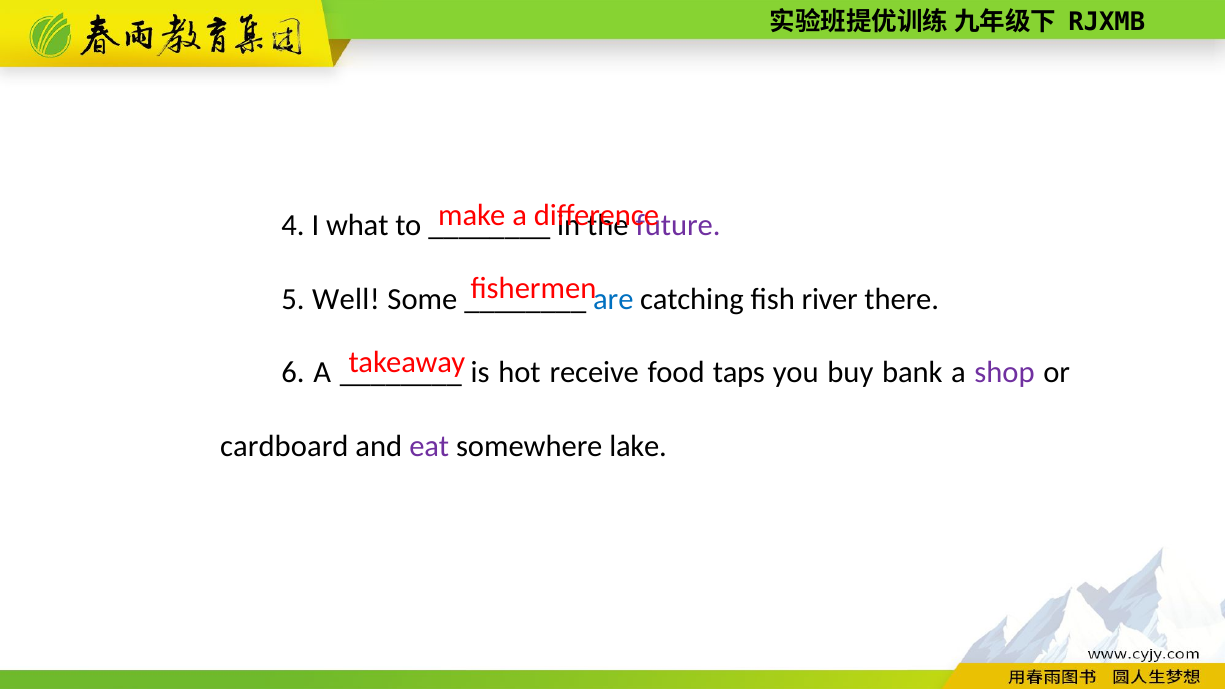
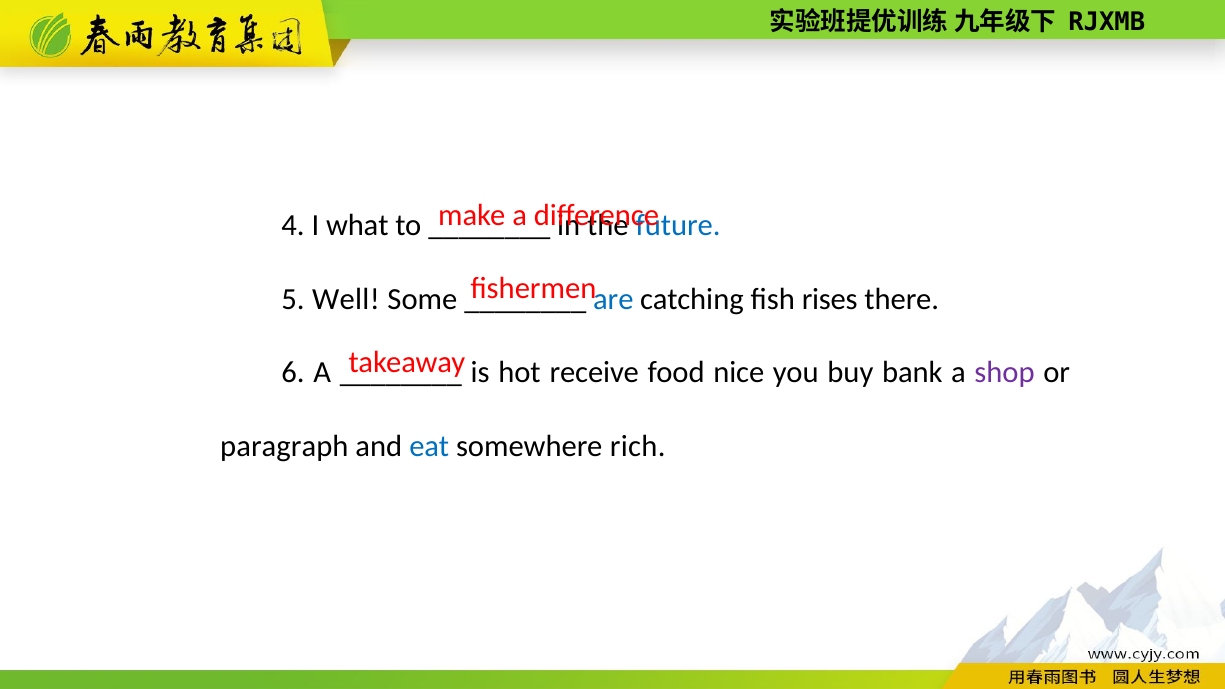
future colour: purple -> blue
river: river -> rises
taps: taps -> nice
cardboard: cardboard -> paragraph
eat colour: purple -> blue
lake: lake -> rich
